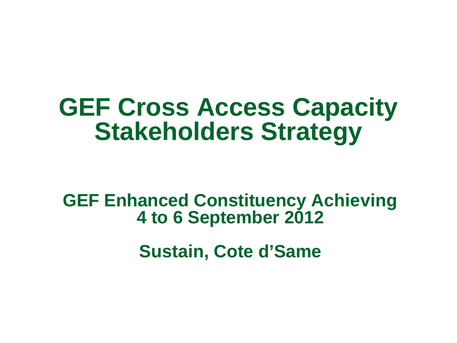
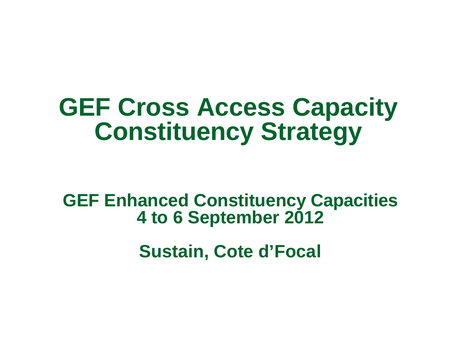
Stakeholders at (174, 132): Stakeholders -> Constituency
Achieving: Achieving -> Capacities
d’Same: d’Same -> d’Focal
